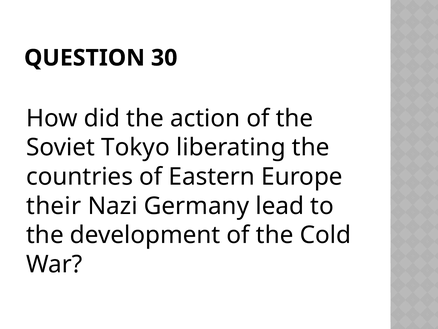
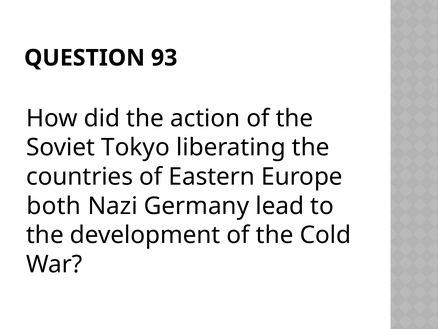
30: 30 -> 93
their: their -> both
